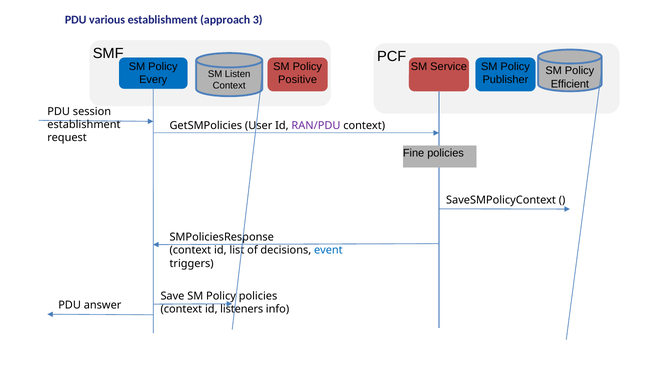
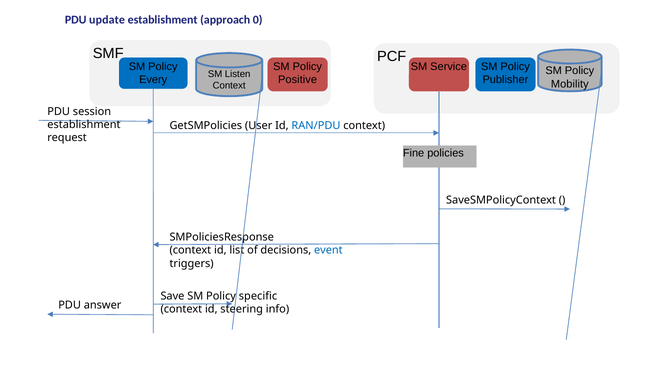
various: various -> update
3: 3 -> 0
Efficient: Efficient -> Mobility
RAN/PDU colour: purple -> blue
Policy policies: policies -> specific
listeners: listeners -> steering
